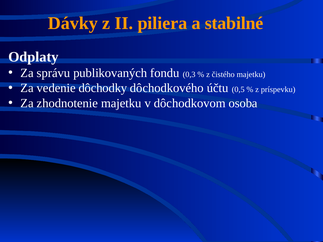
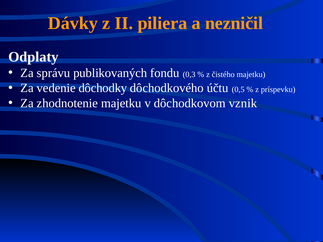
stabilné: stabilné -> nezničil
osoba: osoba -> vznik
